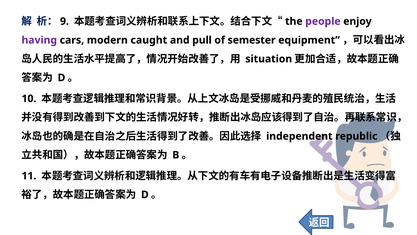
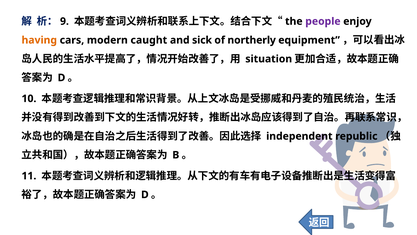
having colour: purple -> orange
pull: pull -> sick
semester: semester -> northerly
